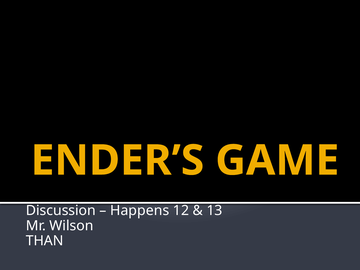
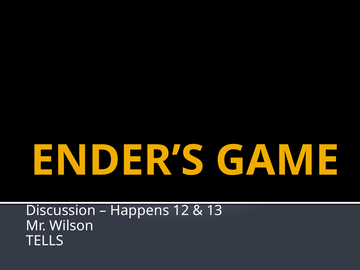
THAN: THAN -> TELLS
